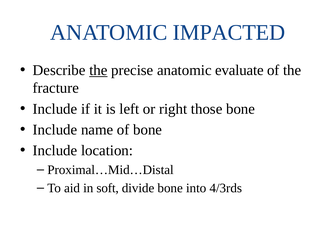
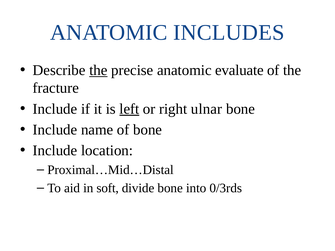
IMPACTED: IMPACTED -> INCLUDES
left underline: none -> present
those: those -> ulnar
4/3rds: 4/3rds -> 0/3rds
